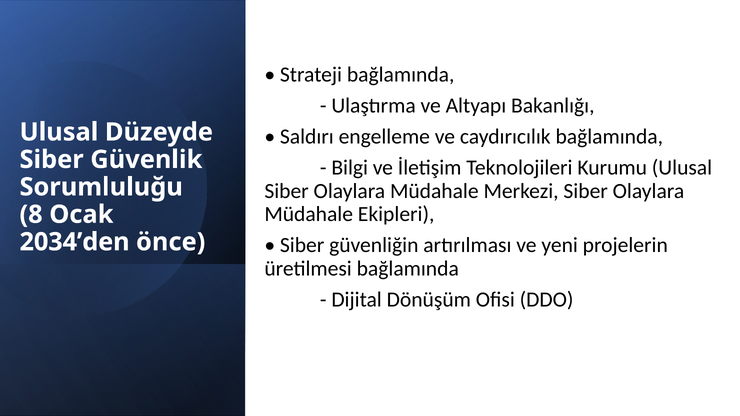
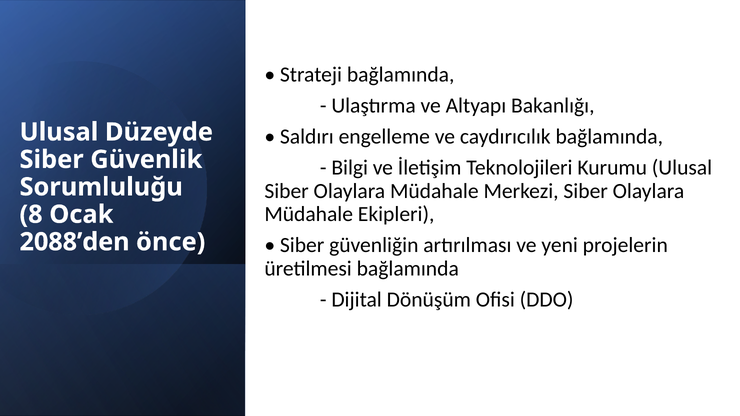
2034’den: 2034’den -> 2088’den
